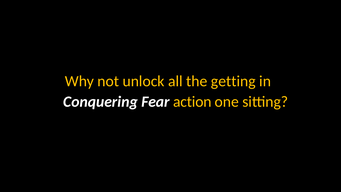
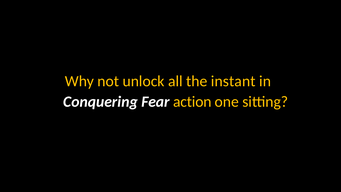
getting: getting -> instant
